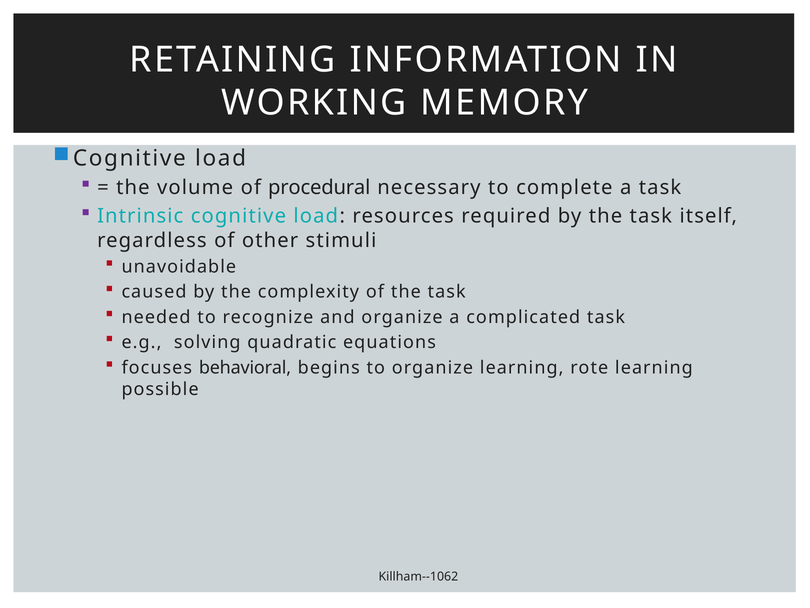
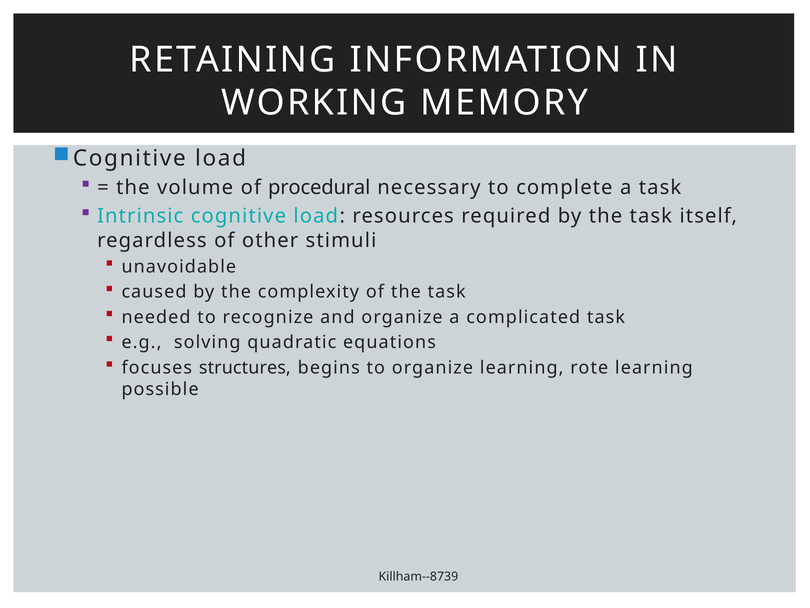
behavioral: behavioral -> structures
Killham--1062: Killham--1062 -> Killham--8739
